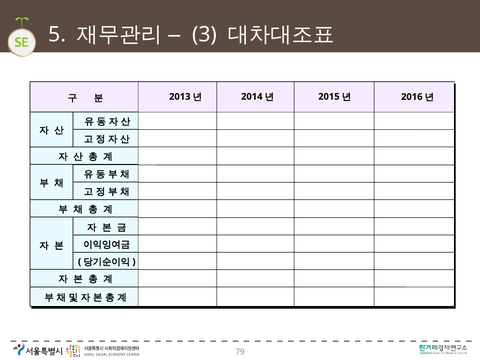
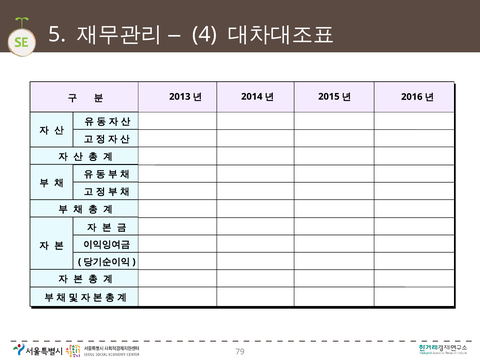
3: 3 -> 4
